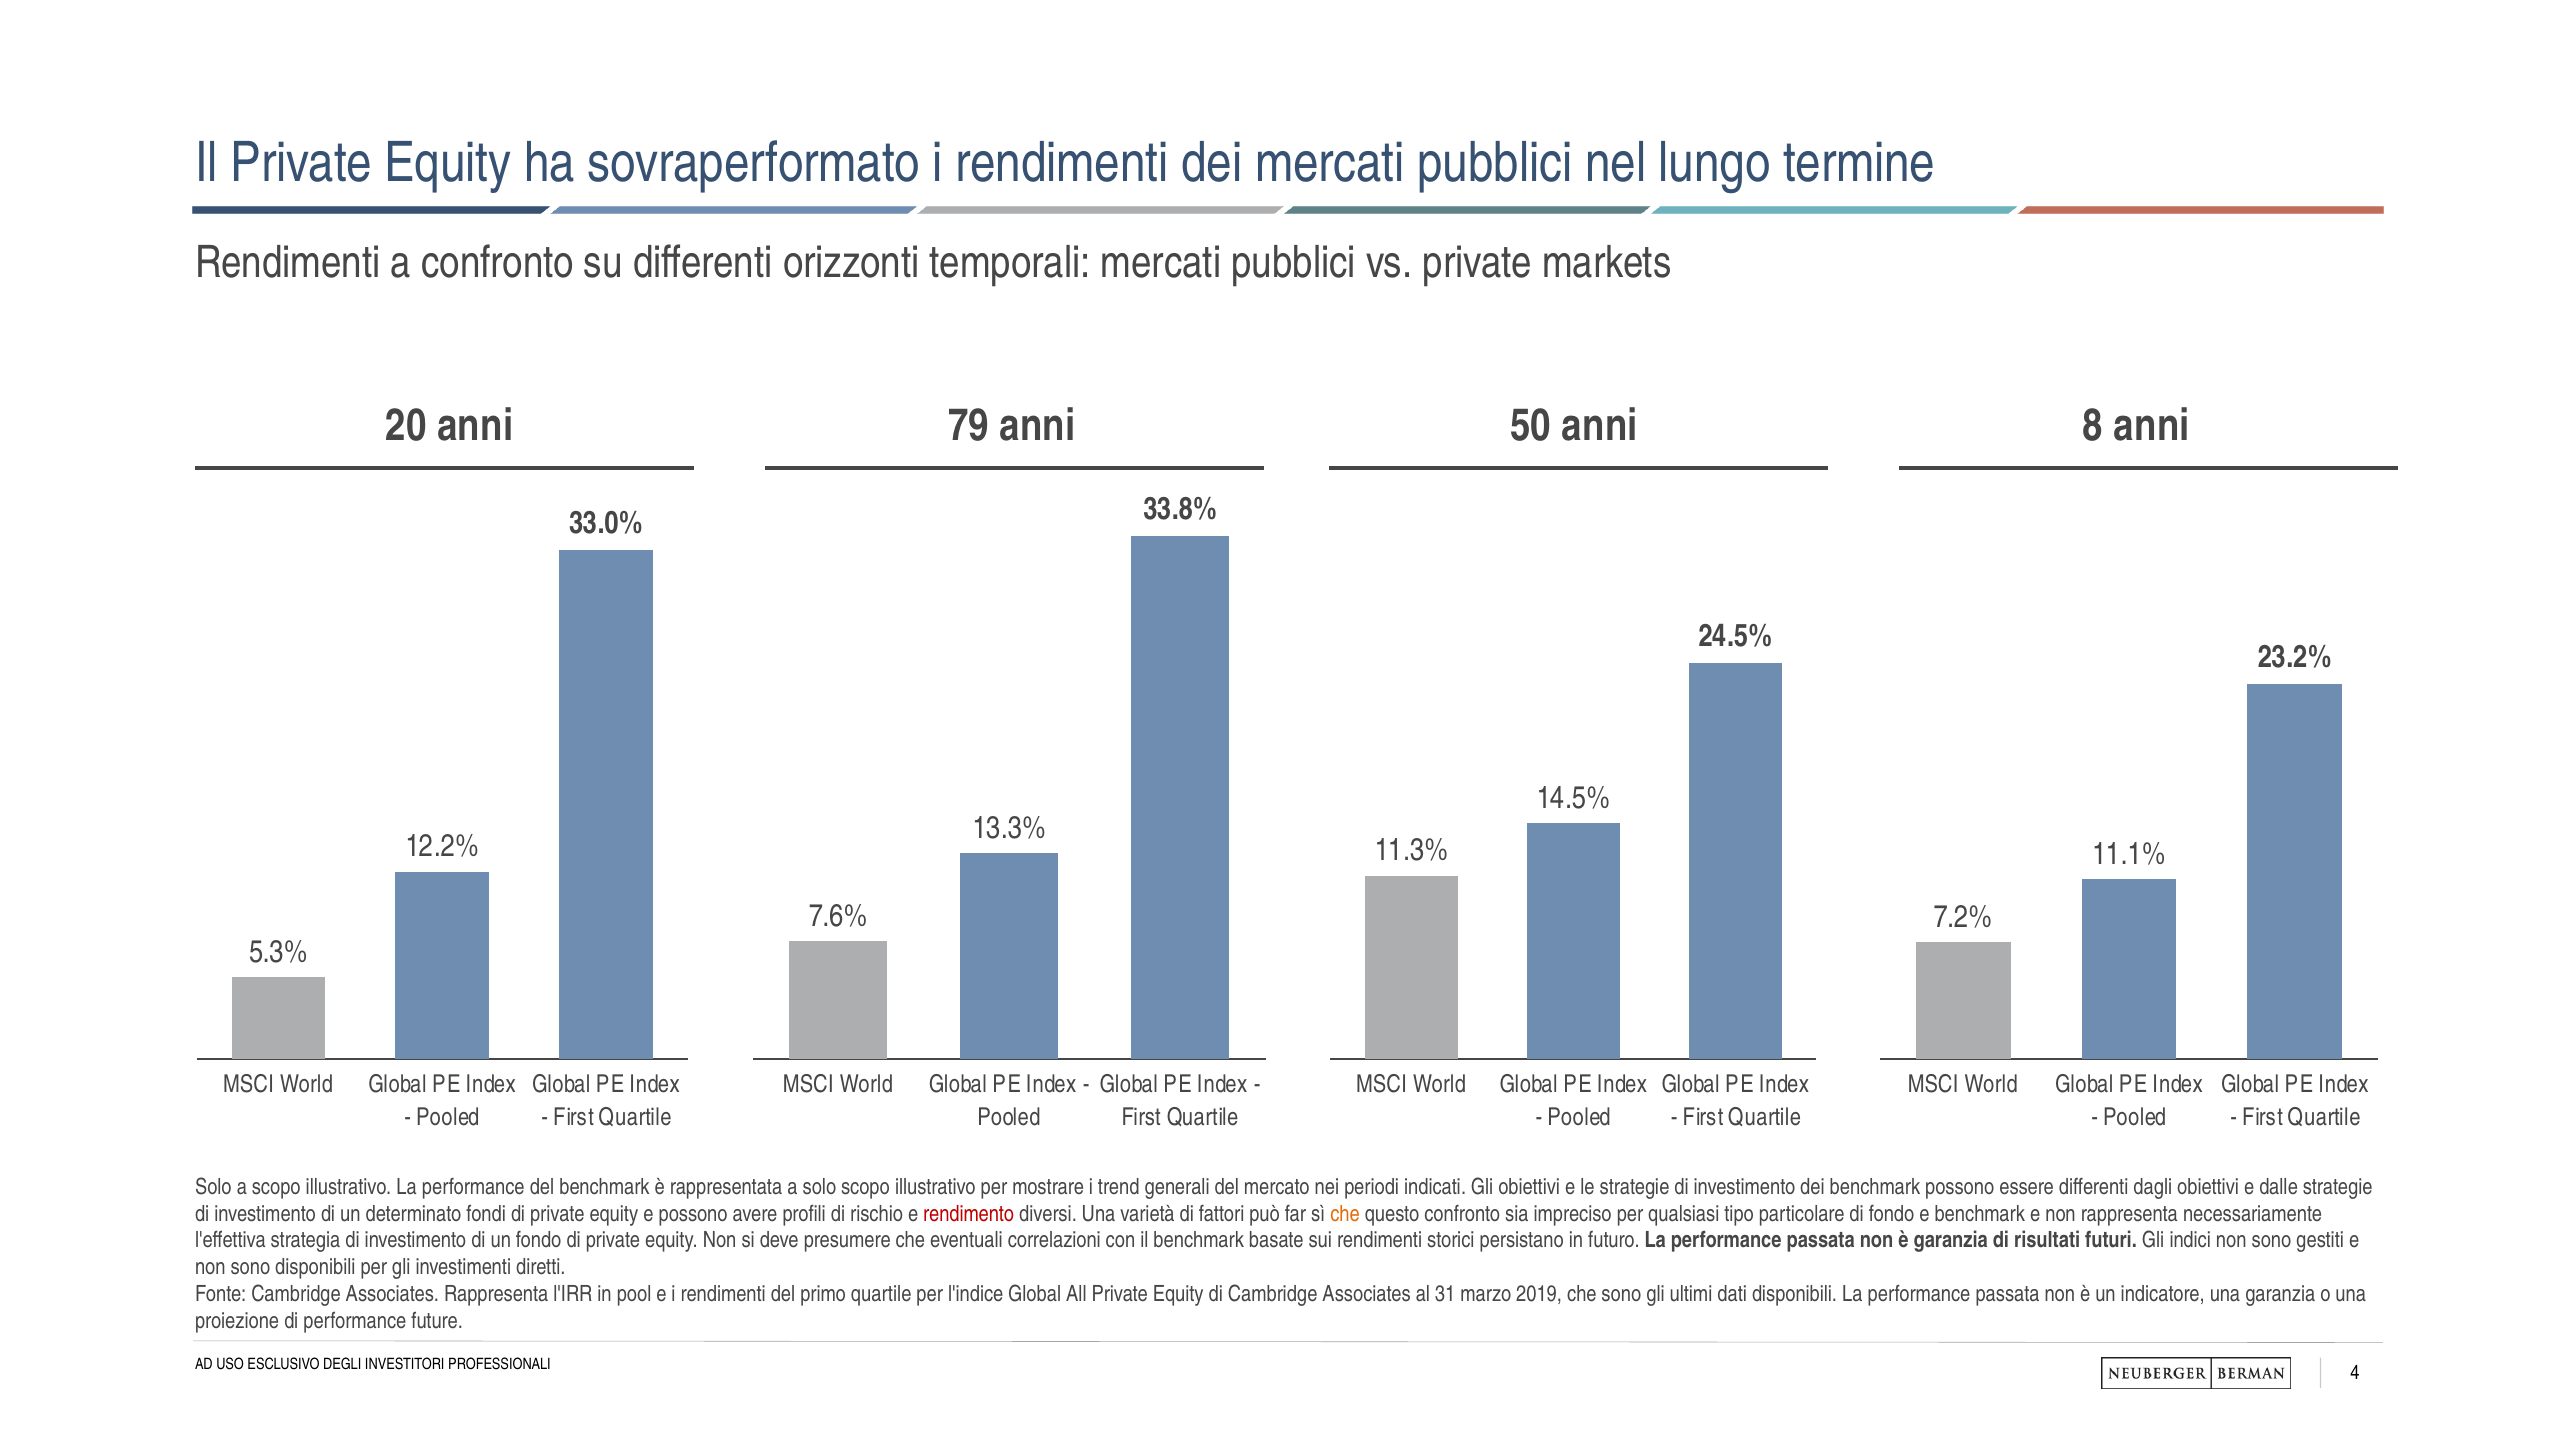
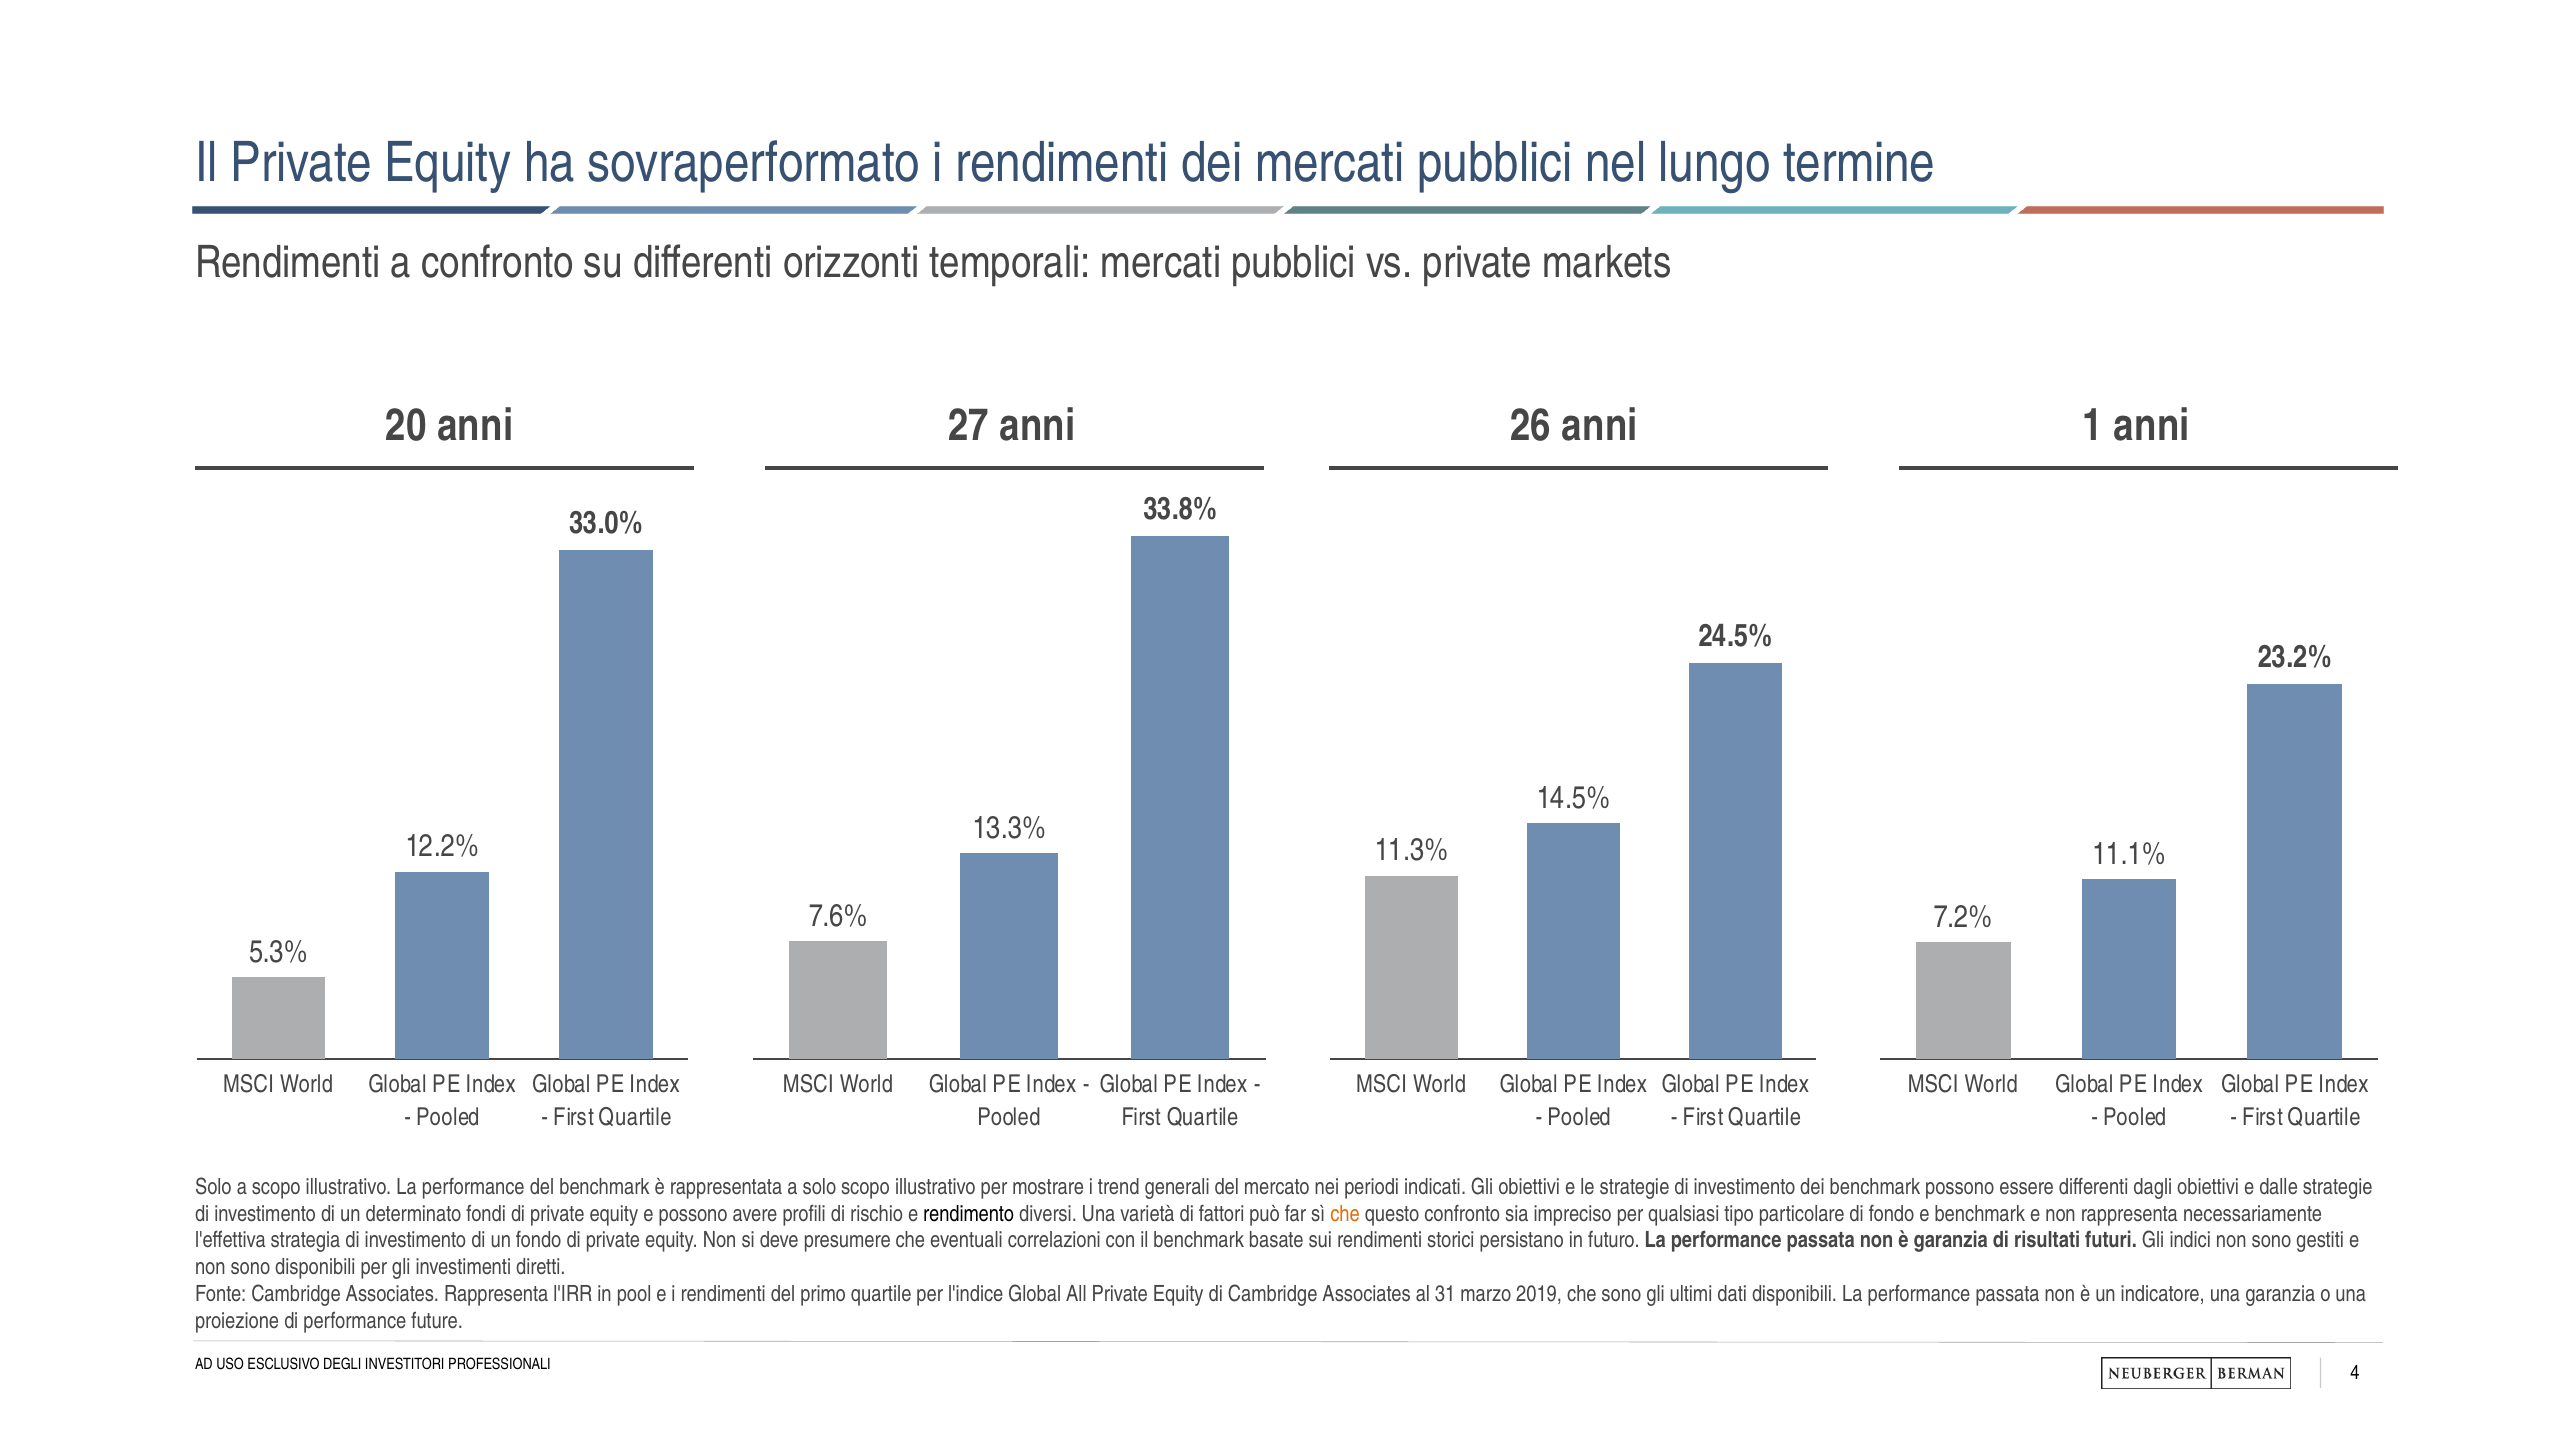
79: 79 -> 27
50: 50 -> 26
8: 8 -> 1
rendimento colour: red -> black
